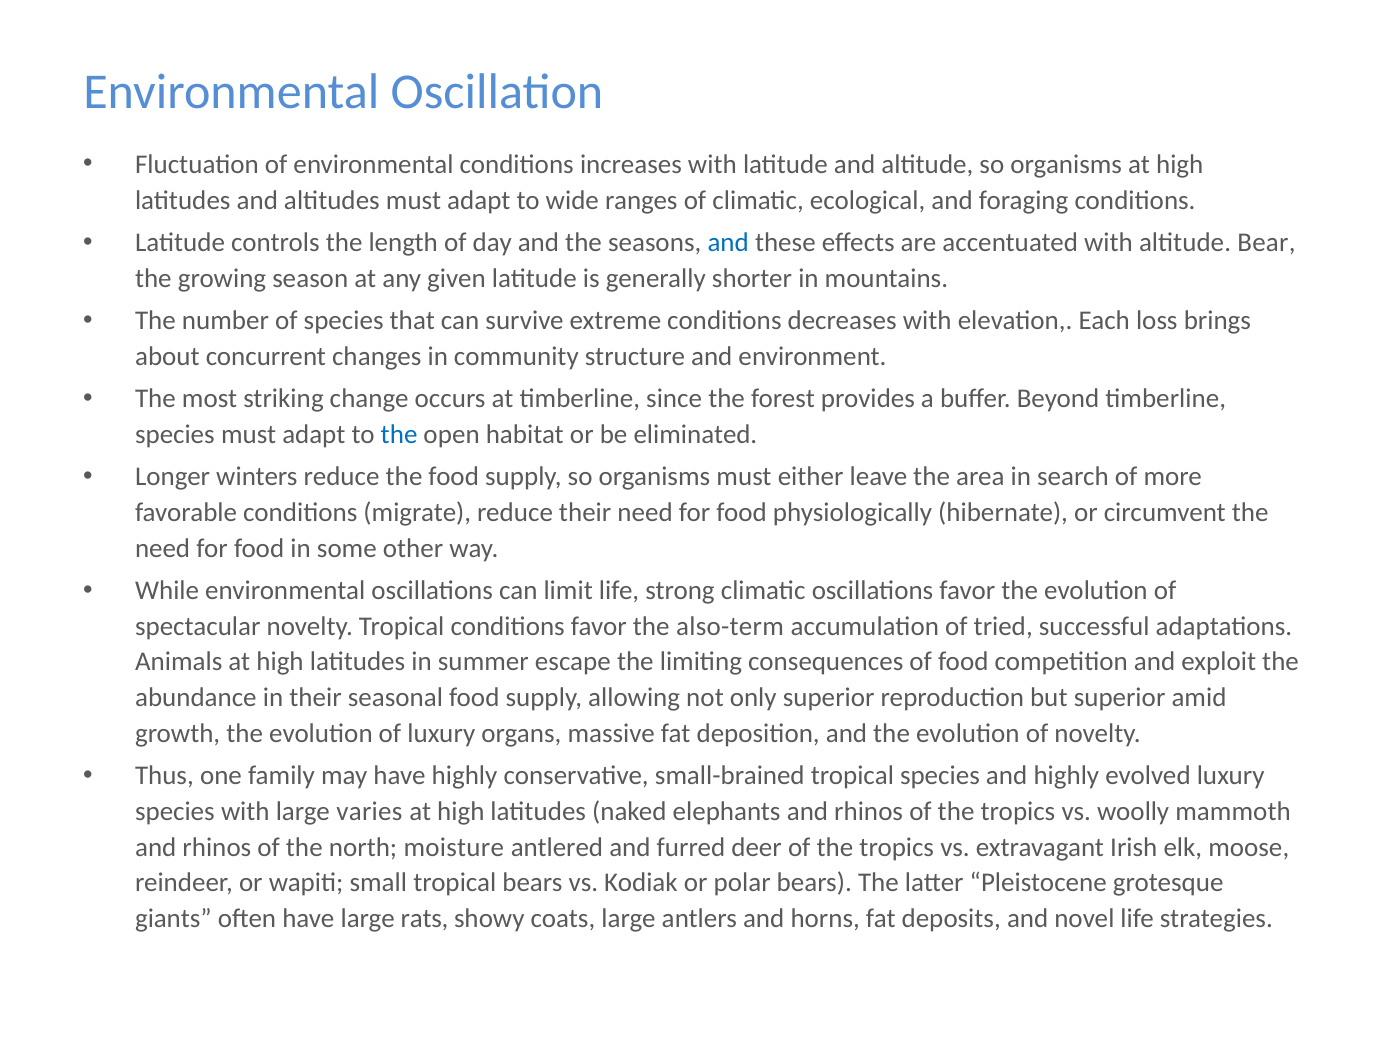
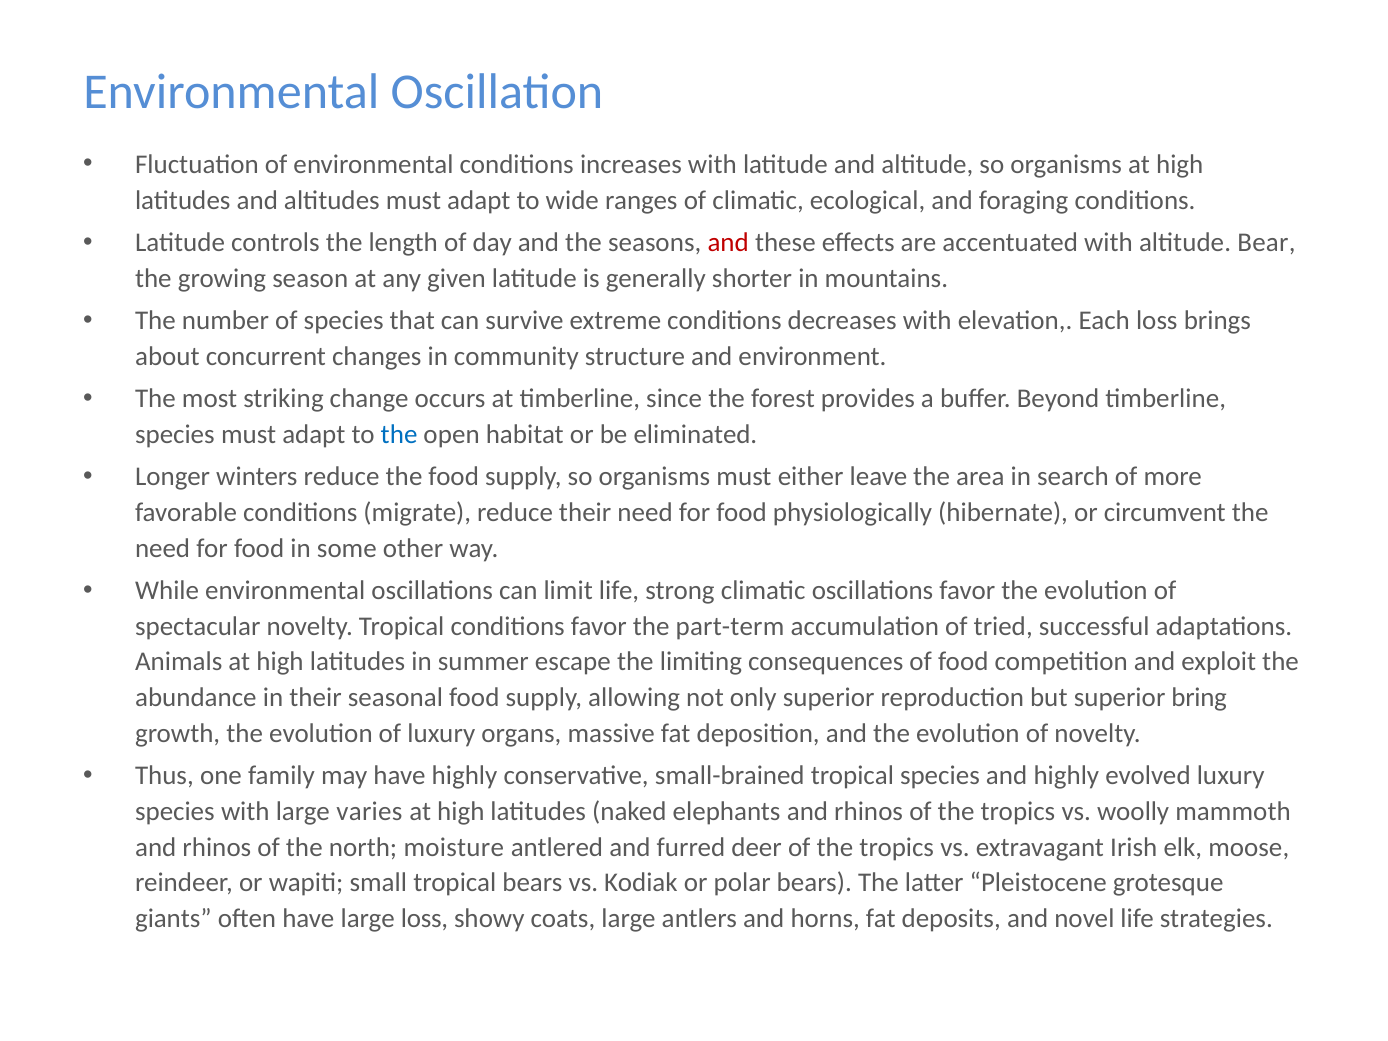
and at (728, 243) colour: blue -> red
also-term: also-term -> part-term
amid: amid -> bring
large rats: rats -> loss
